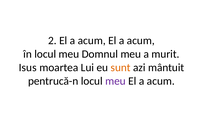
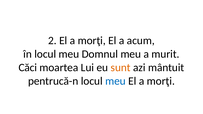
2 El a acum: acum -> morţi
Isus: Isus -> Căci
meu at (115, 81) colour: purple -> blue
acum at (161, 81): acum -> morţi
